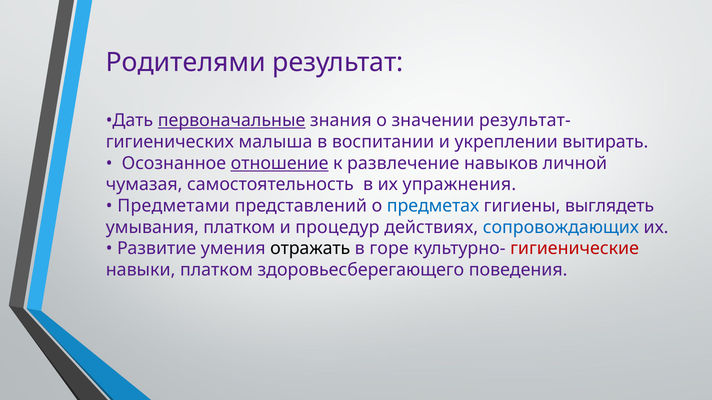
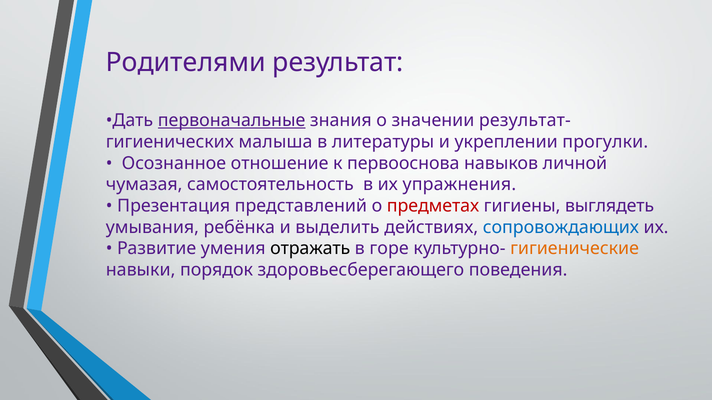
воспитании: воспитании -> литературы
вытирать: вытирать -> прогулки
отношение underline: present -> none
развлечение: развлечение -> первооснова
Предметами: Предметами -> Презентация
предметах colour: blue -> red
умывания платком: платком -> ребёнка
процедур: процедур -> выделить
гигиенические colour: red -> orange
навыки платком: платком -> порядок
